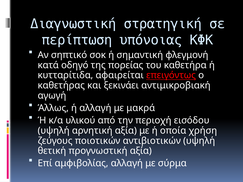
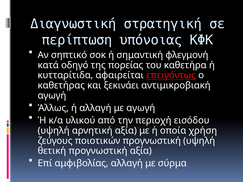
με μακρά: μακρά -> αγωγή
ποιοτικών αντιβιοτικών: αντιβιοτικών -> προγνωστική
